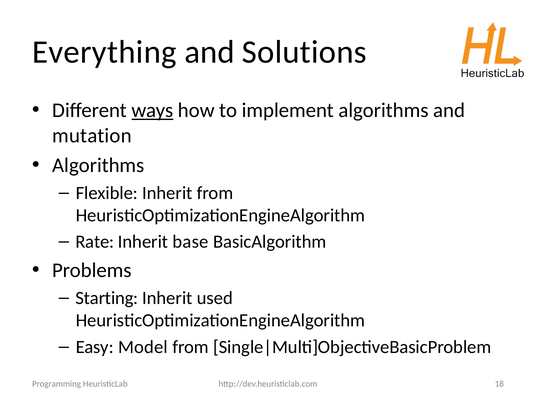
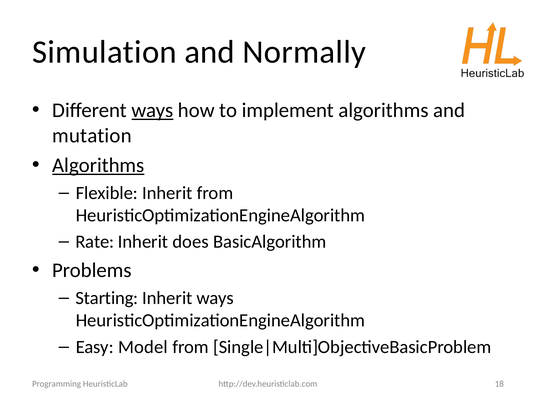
Everything: Everything -> Simulation
Solutions: Solutions -> Normally
Algorithms at (98, 165) underline: none -> present
base: base -> does
Inherit used: used -> ways
